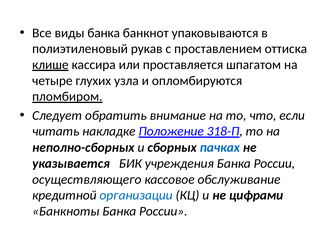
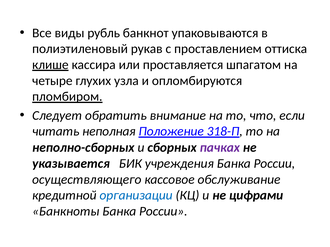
виды банка: банка -> рубль
накладке: накладке -> неполная
пачках colour: blue -> purple
